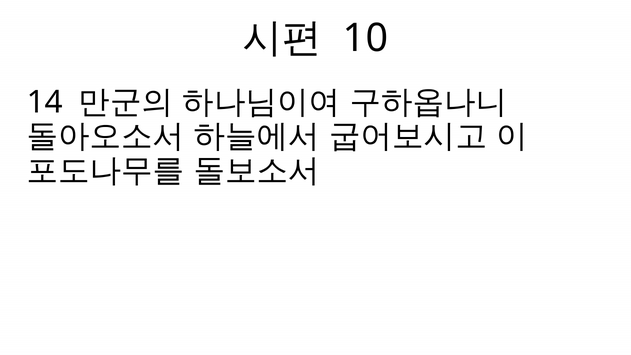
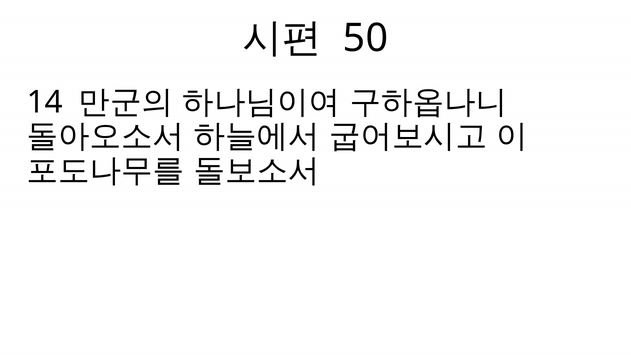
10: 10 -> 50
